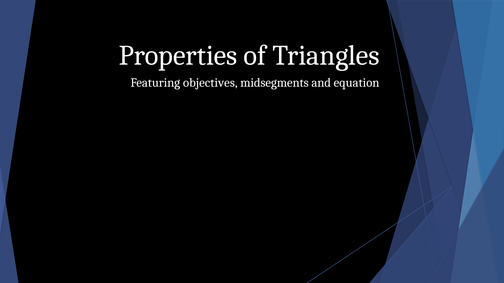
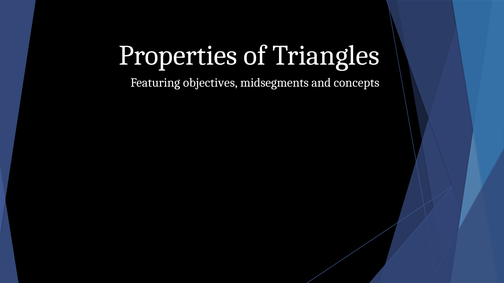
equation: equation -> concepts
